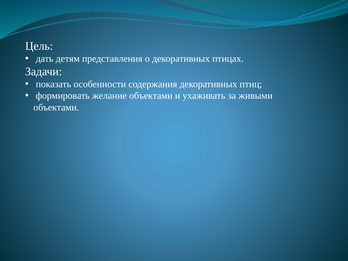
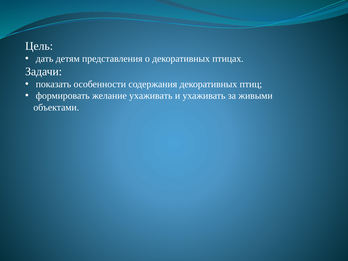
желание объектами: объектами -> ухаживать
